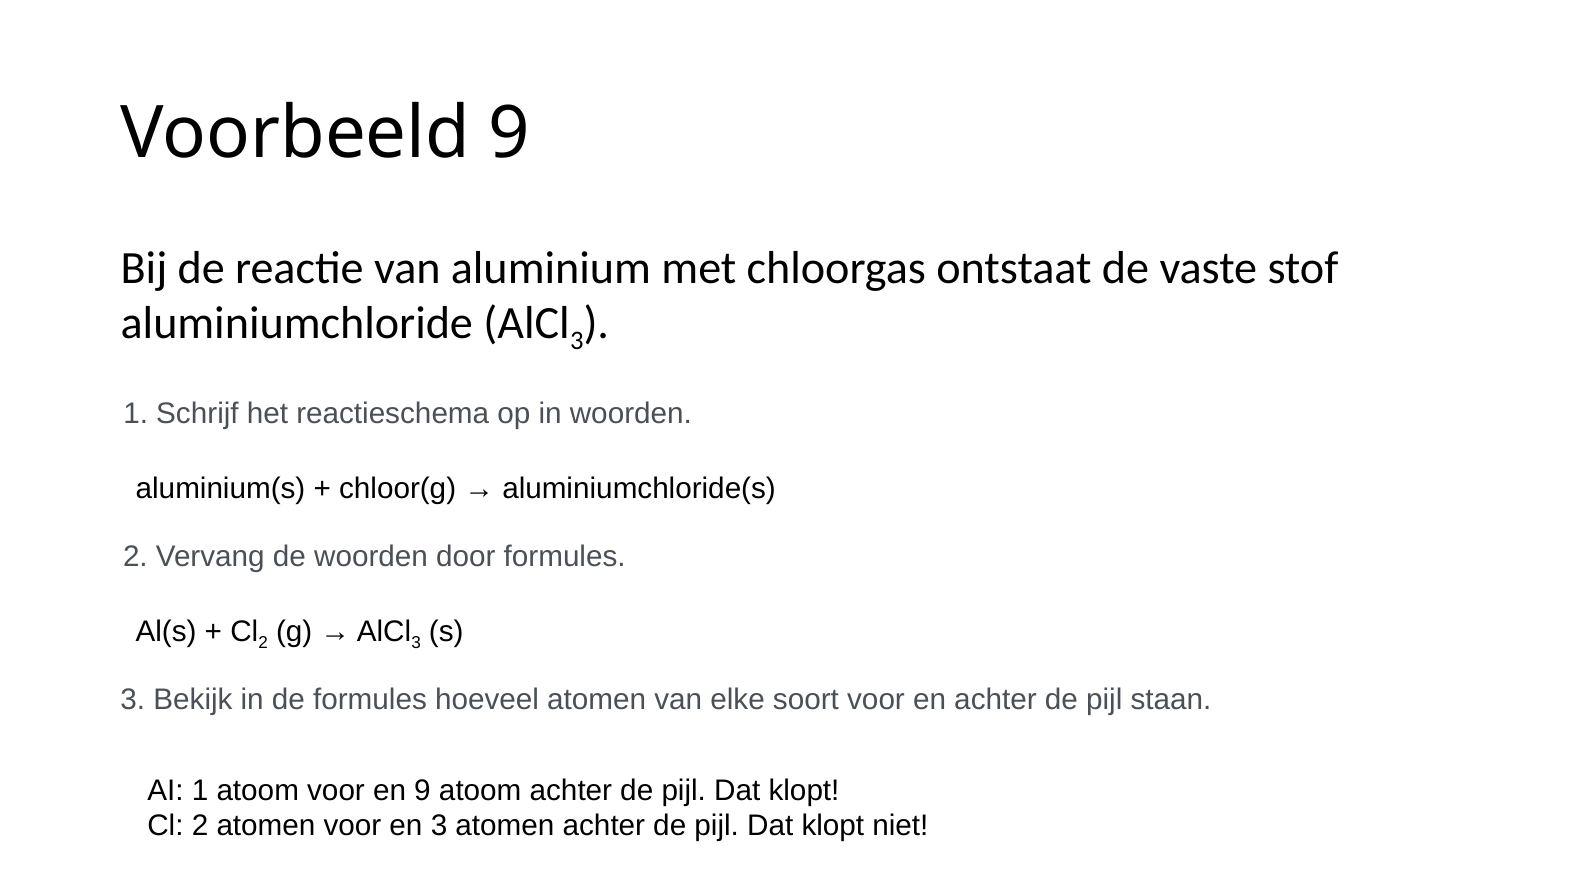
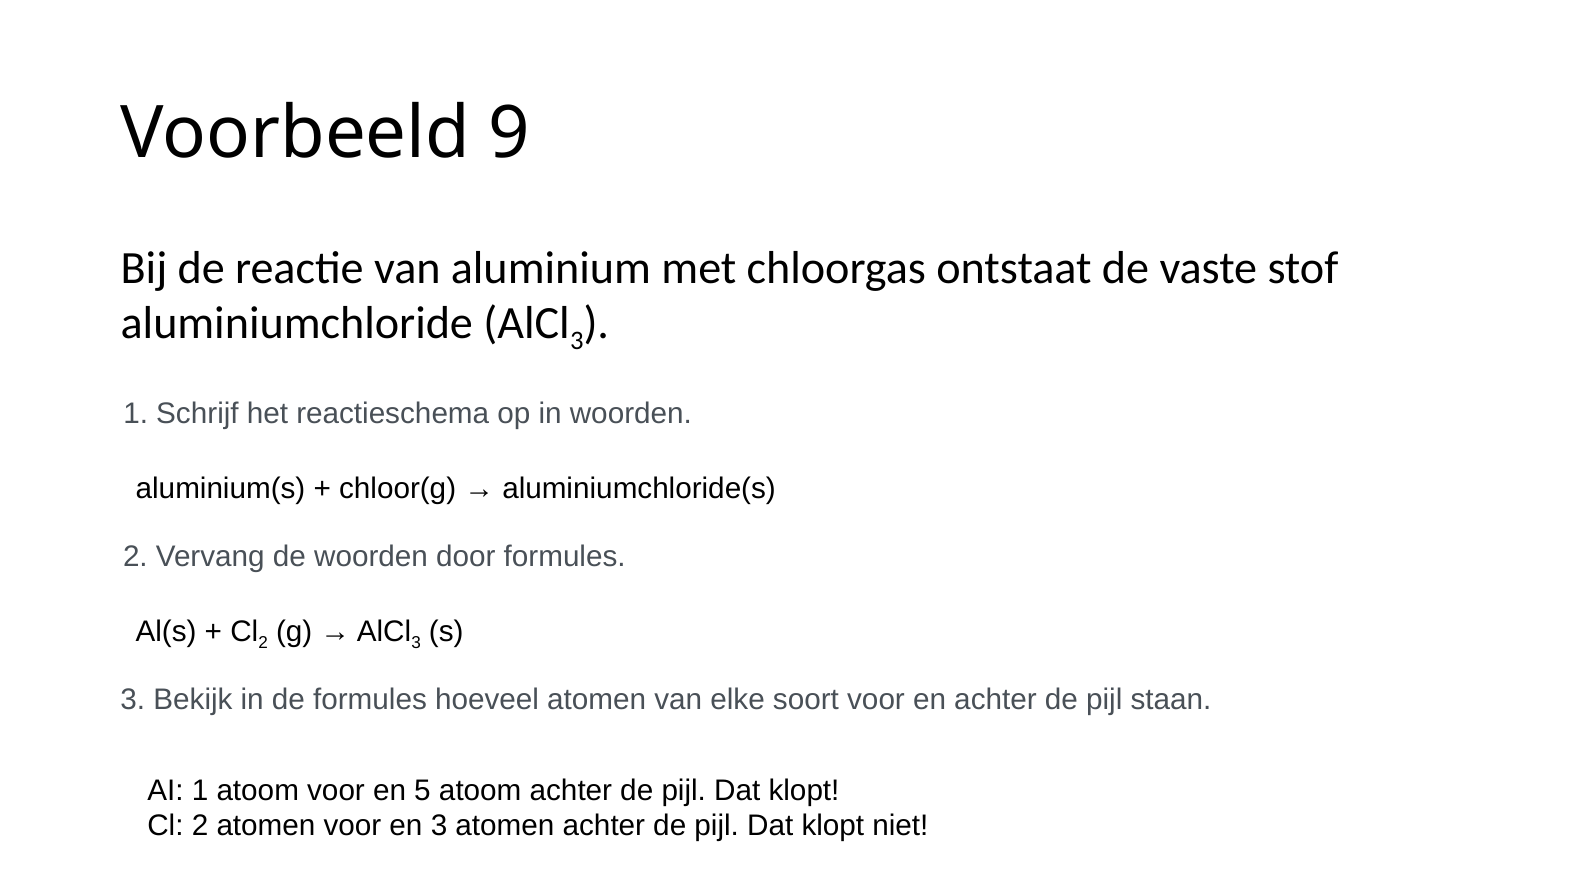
en 9: 9 -> 5
